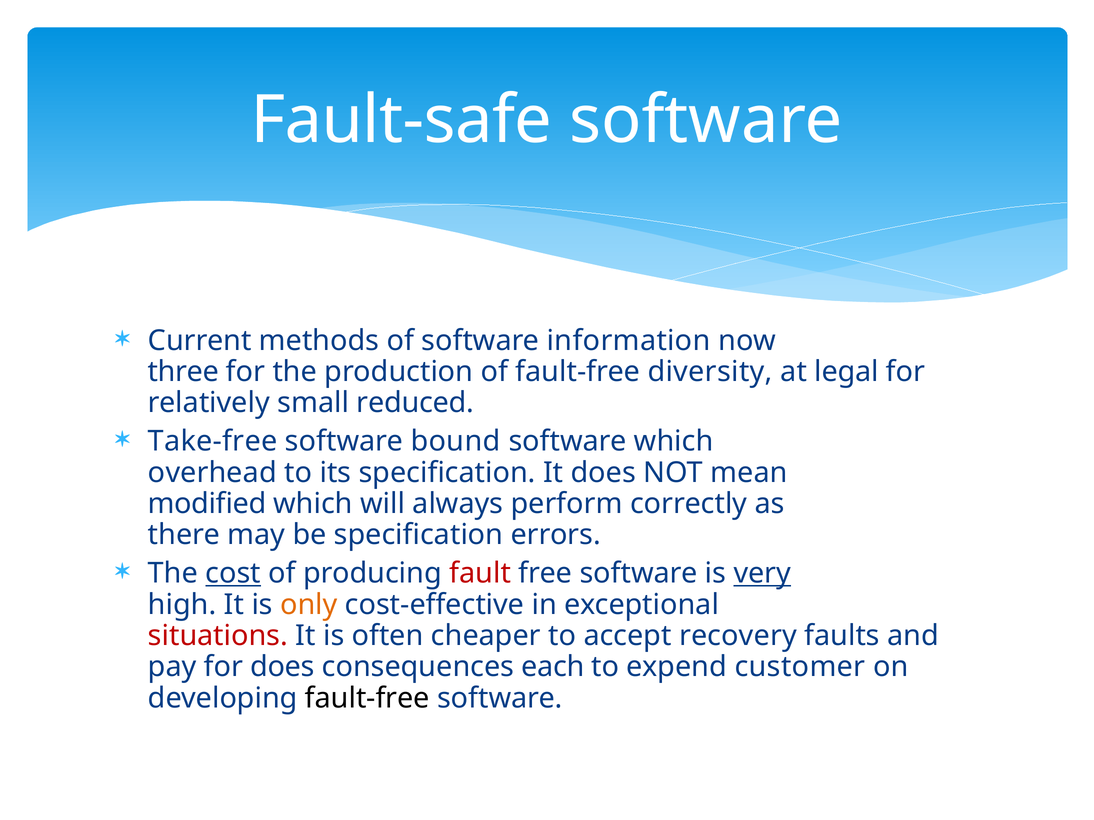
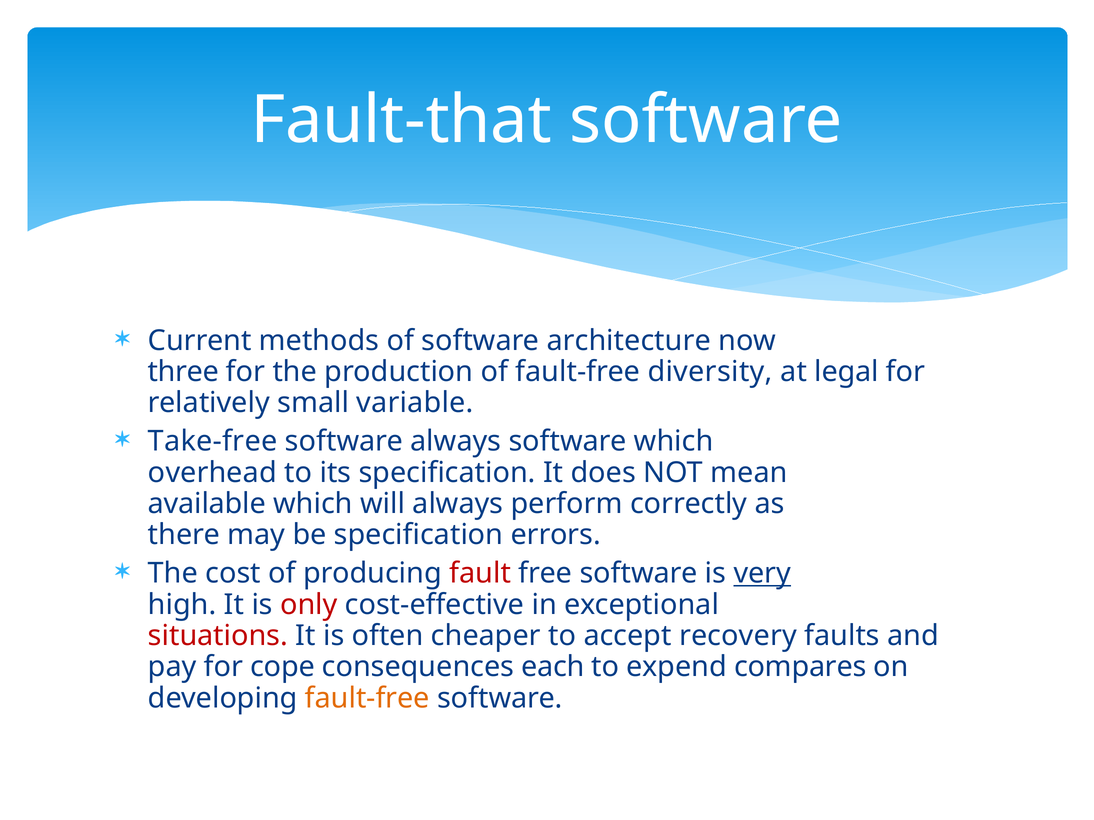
Fault-safe: Fault-safe -> Fault-that
information: information -> architecture
reduced: reduced -> variable
software bound: bound -> always
modified: modified -> available
cost underline: present -> none
only colour: orange -> red
for does: does -> cope
customer: customer -> compares
fault-free at (367, 698) colour: black -> orange
